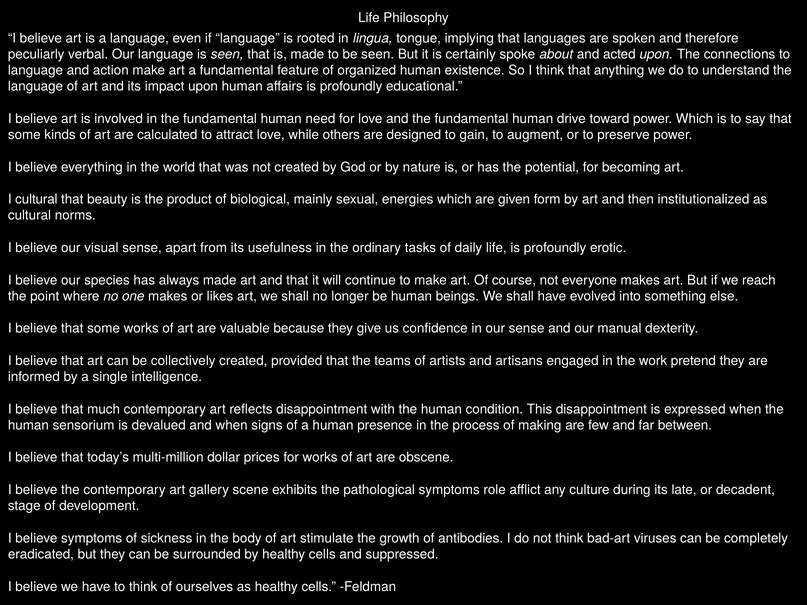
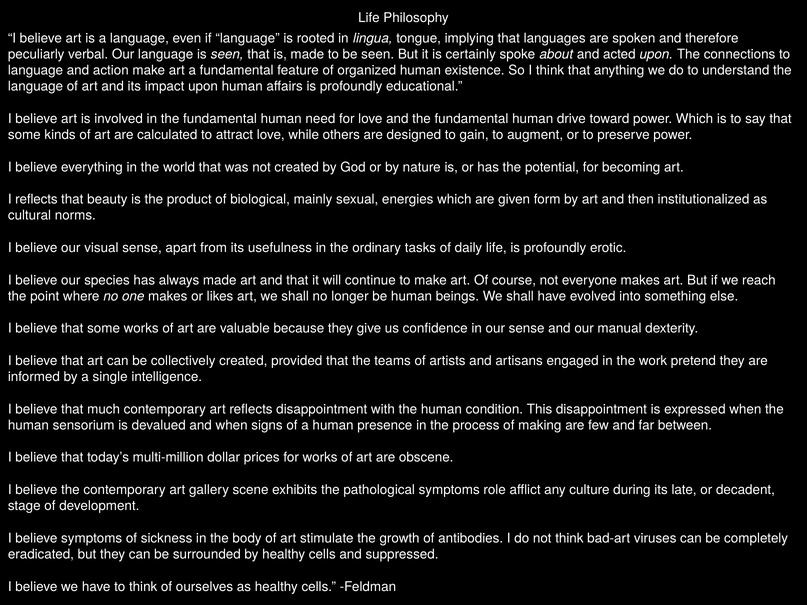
I cultural: cultural -> reflects
